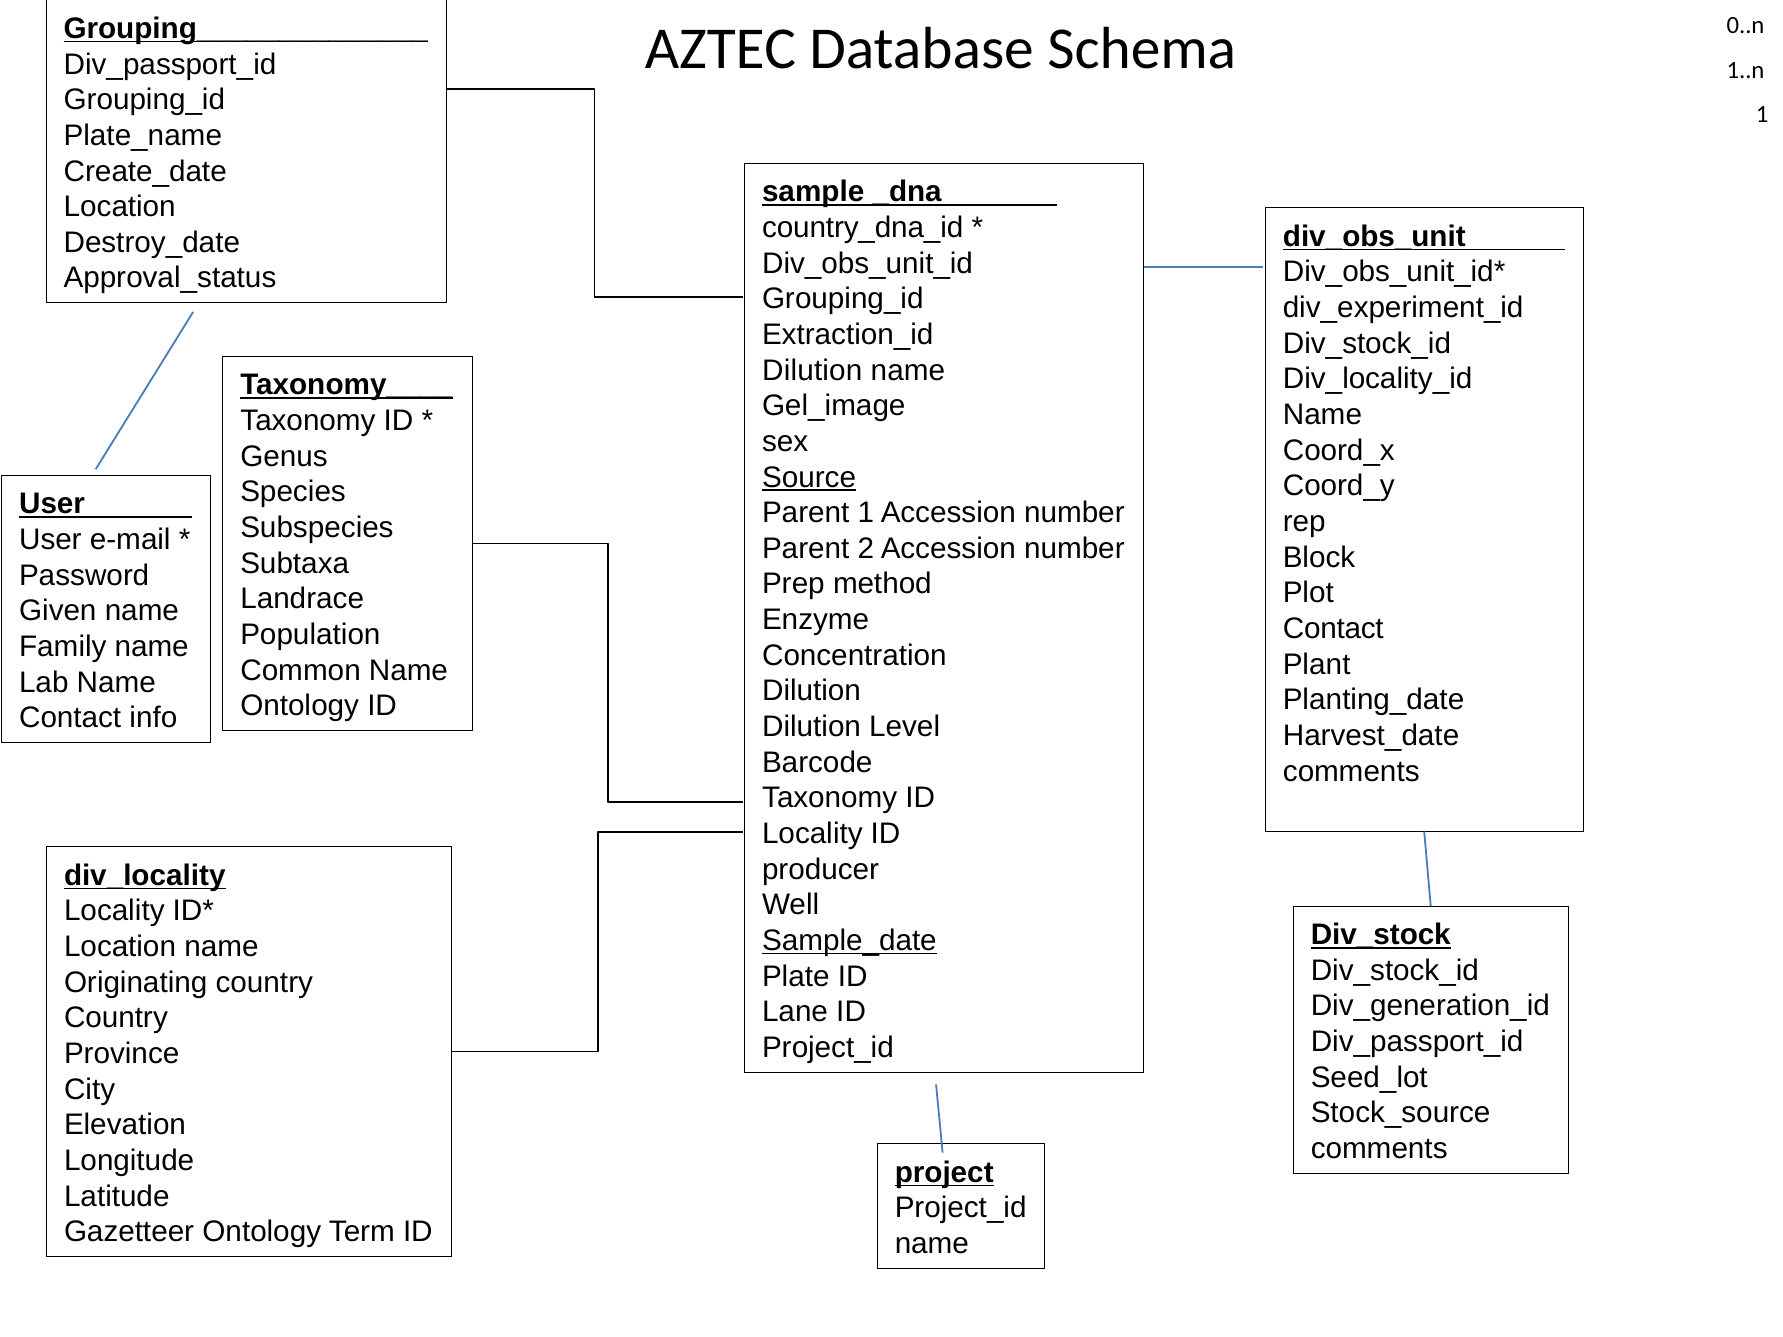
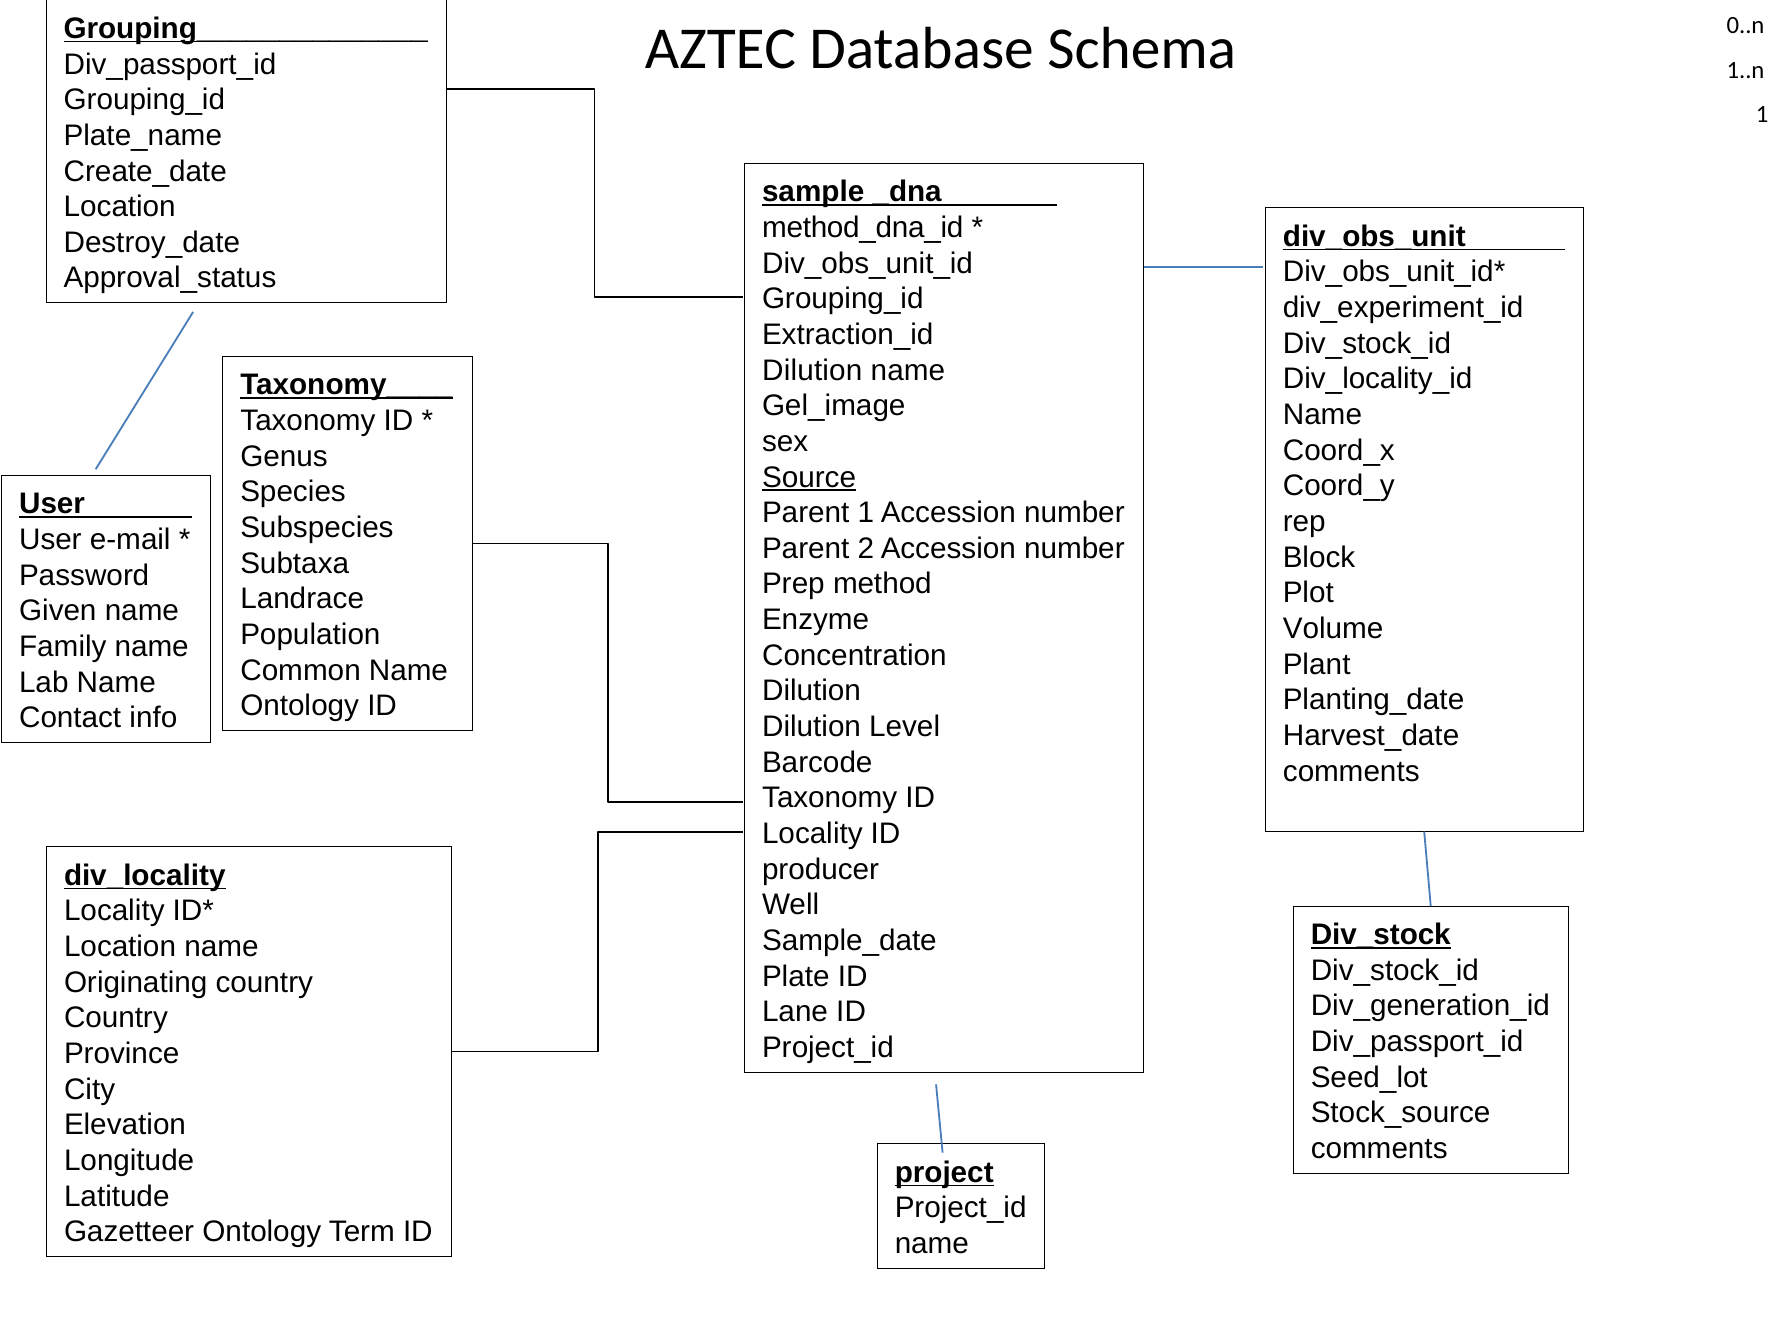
country_dna_id: country_dna_id -> method_dna_id
Contact at (1333, 629): Contact -> Volume
Sample_date underline: present -> none
